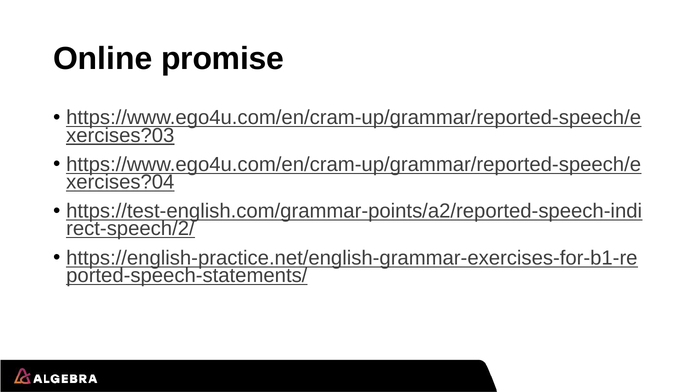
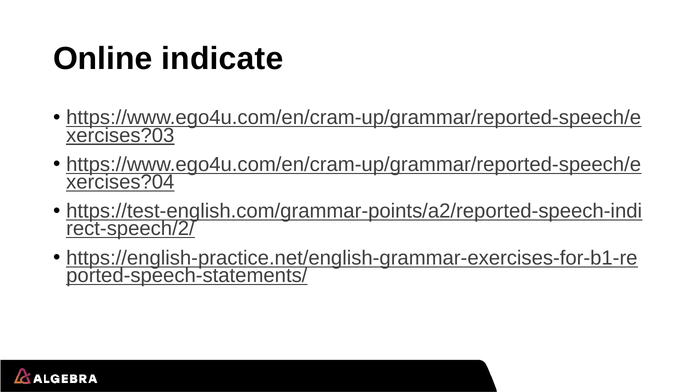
promise: promise -> indicate
